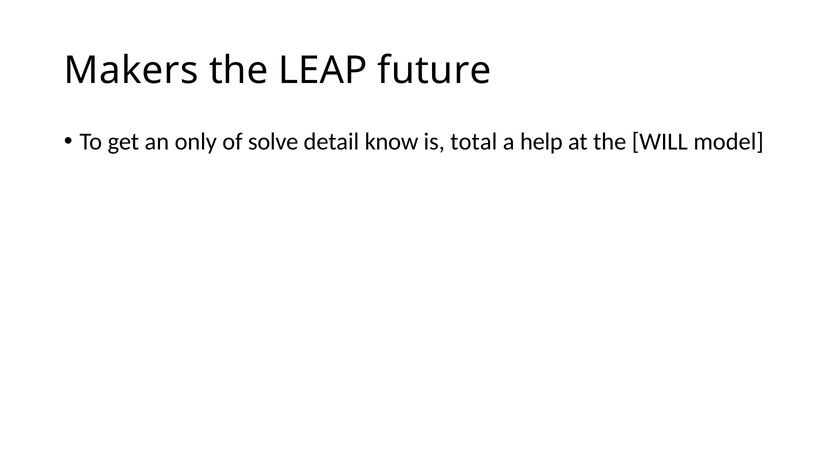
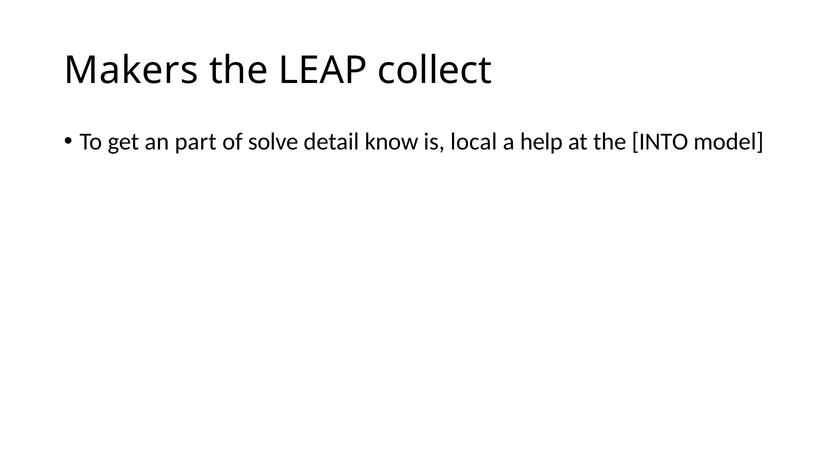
future: future -> collect
only: only -> part
total: total -> local
WILL: WILL -> INTO
